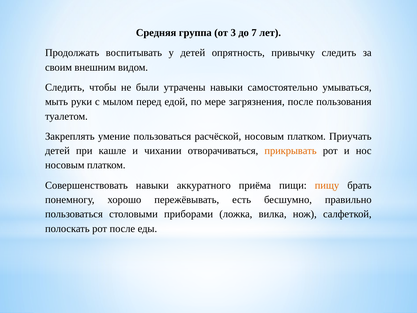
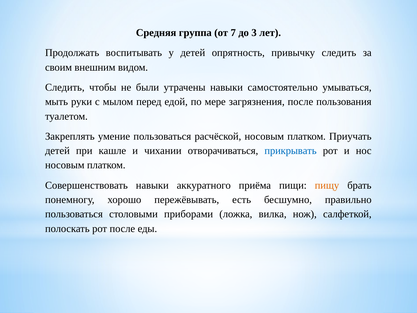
3: 3 -> 7
7: 7 -> 3
прикрывать colour: orange -> blue
